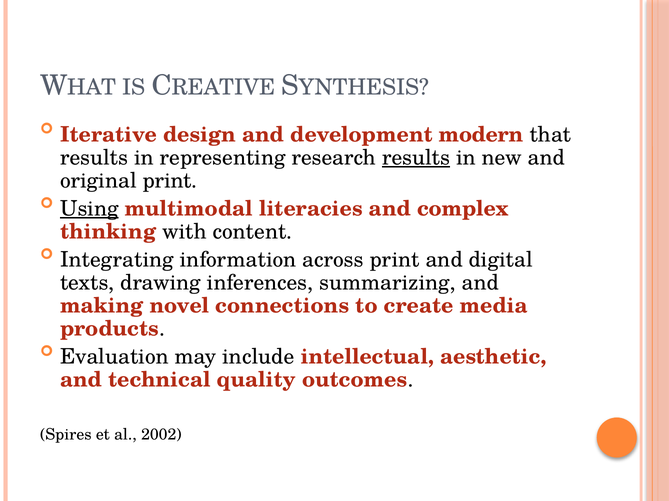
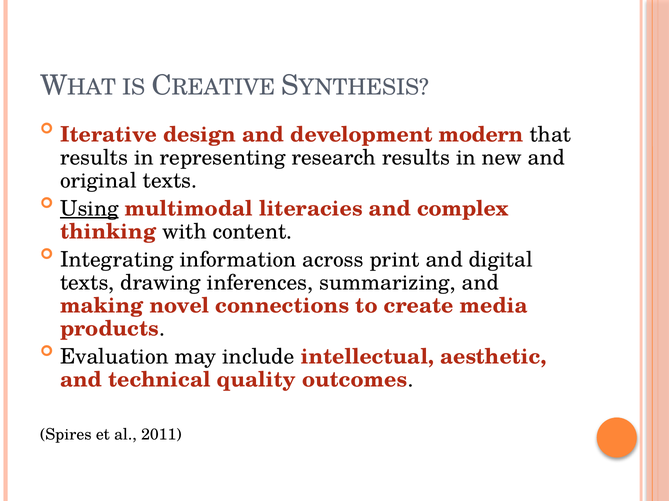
results at (416, 158) underline: present -> none
original print: print -> texts
2002: 2002 -> 2011
